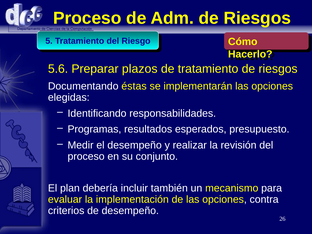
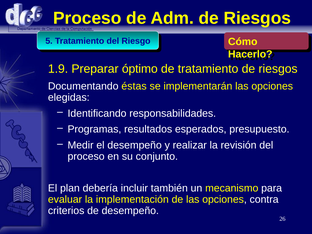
5.6: 5.6 -> 1.9
plazos: plazos -> óptimo
